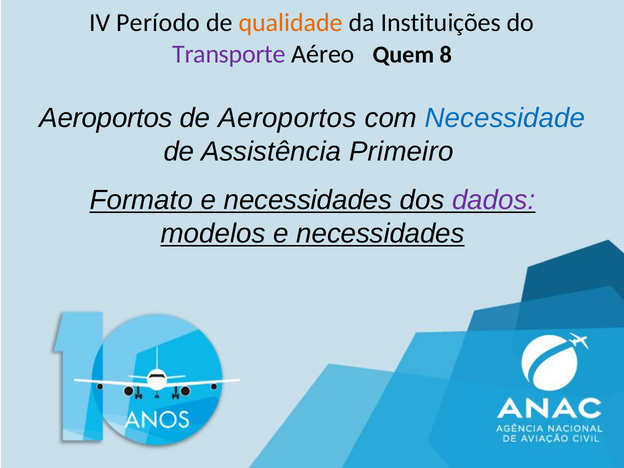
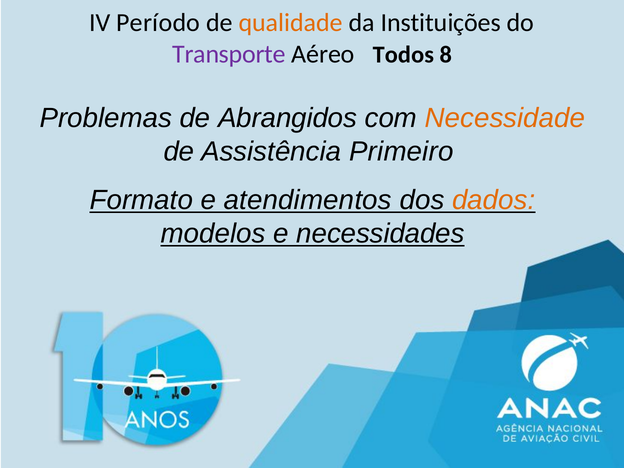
Quem: Quem -> Todos
Aeroportos at (106, 118): Aeroportos -> Problemas
de Aeroportos: Aeroportos -> Abrangidos
Necessidade colour: blue -> orange
Formato e necessidades: necessidades -> atendimentos
dados colour: purple -> orange
